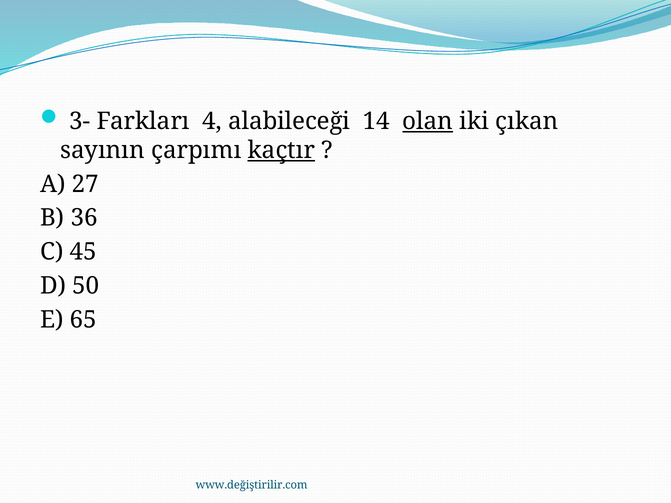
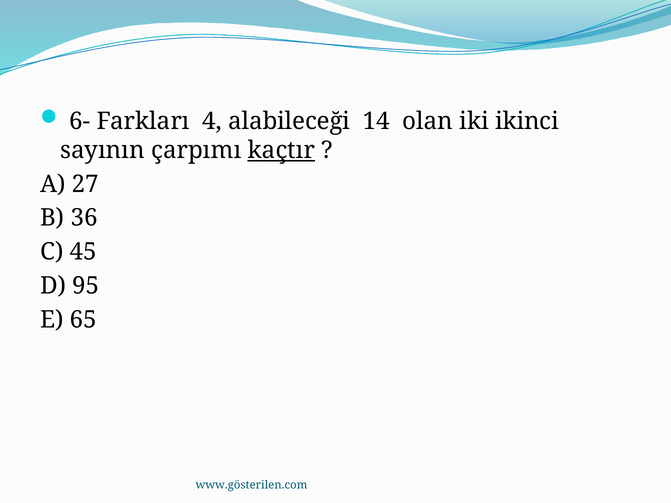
3-: 3- -> 6-
olan underline: present -> none
çıkan: çıkan -> ikinci
50: 50 -> 95
www.değiştirilir.com: www.değiştirilir.com -> www.gösterilen.com
